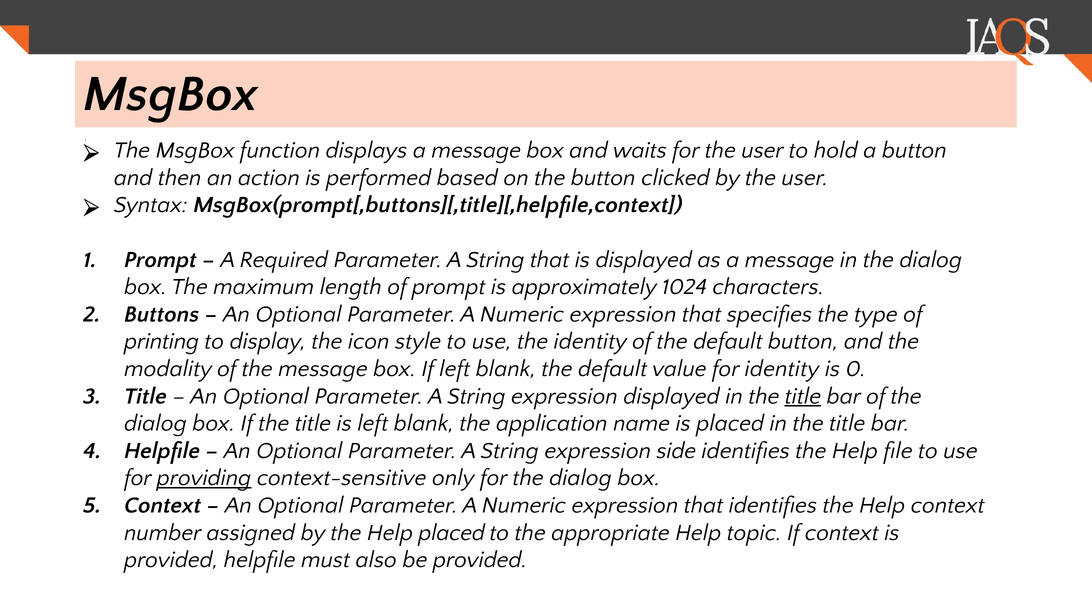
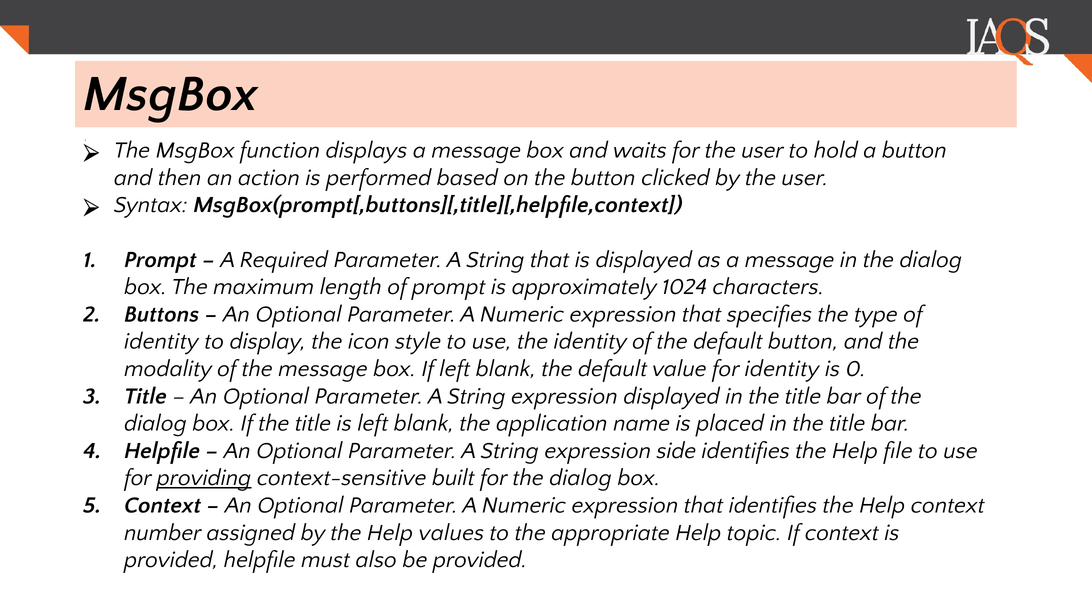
printing at (162, 342): printing -> identity
title at (803, 396) underline: present -> none
only: only -> built
Help placed: placed -> values
